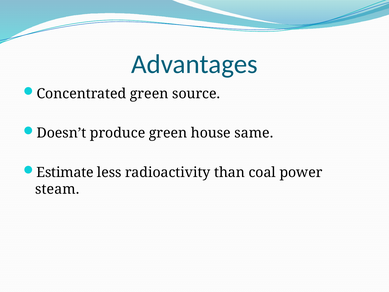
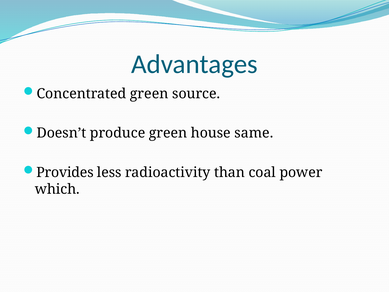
Estimate: Estimate -> Provides
steam: steam -> which
